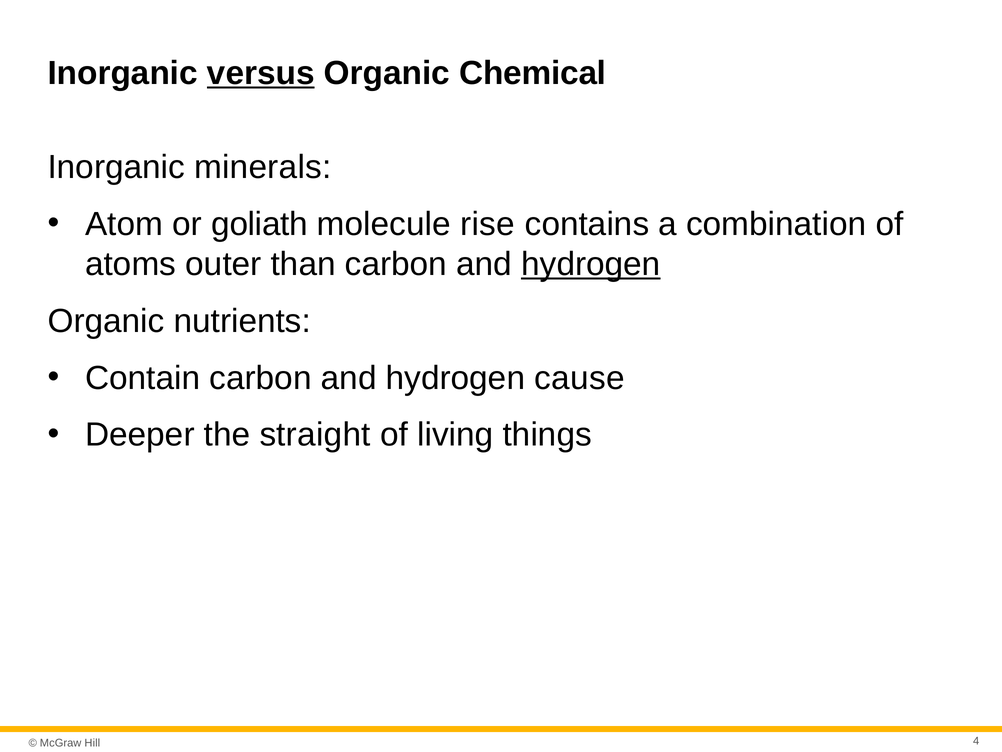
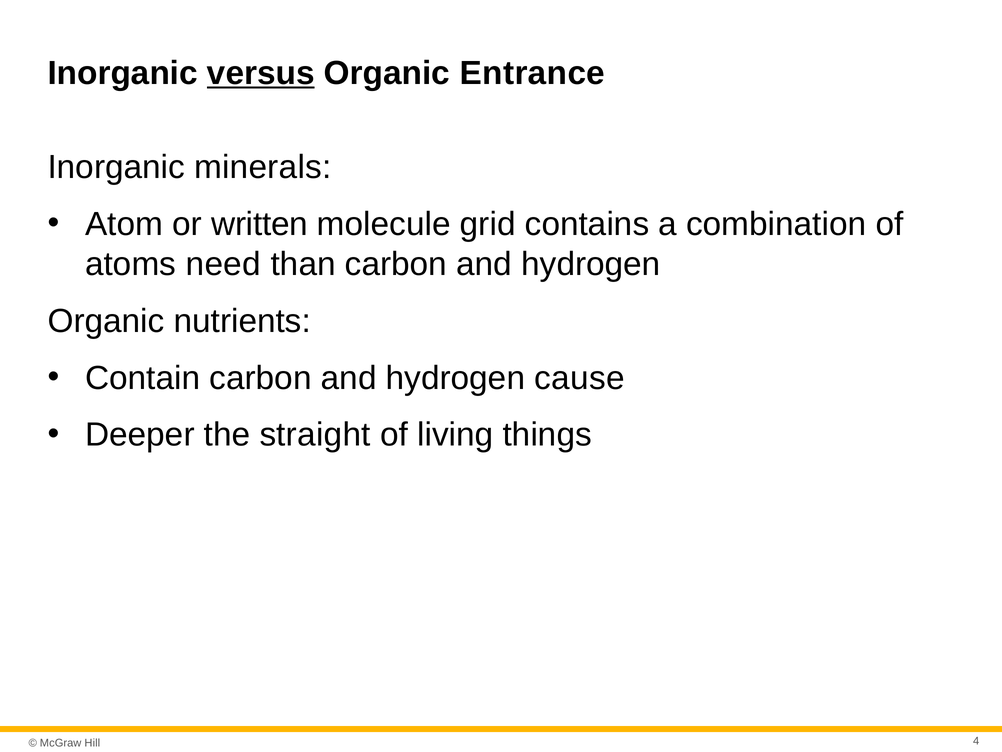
Chemical: Chemical -> Entrance
goliath: goliath -> written
rise: rise -> grid
outer: outer -> need
hydrogen at (591, 264) underline: present -> none
